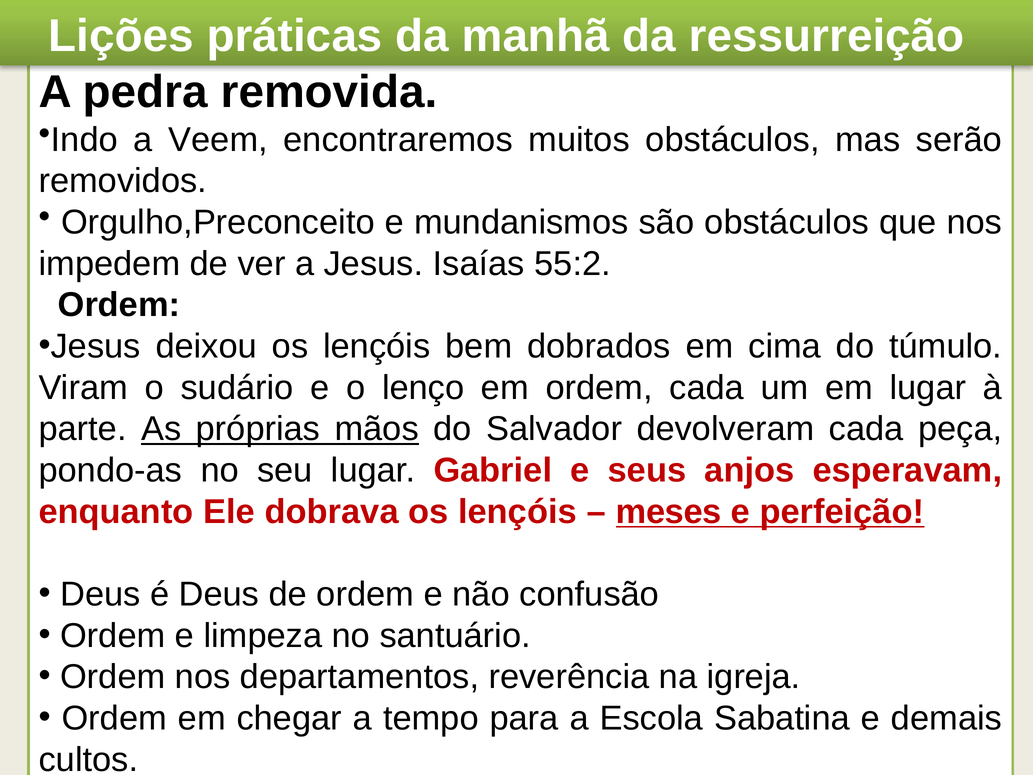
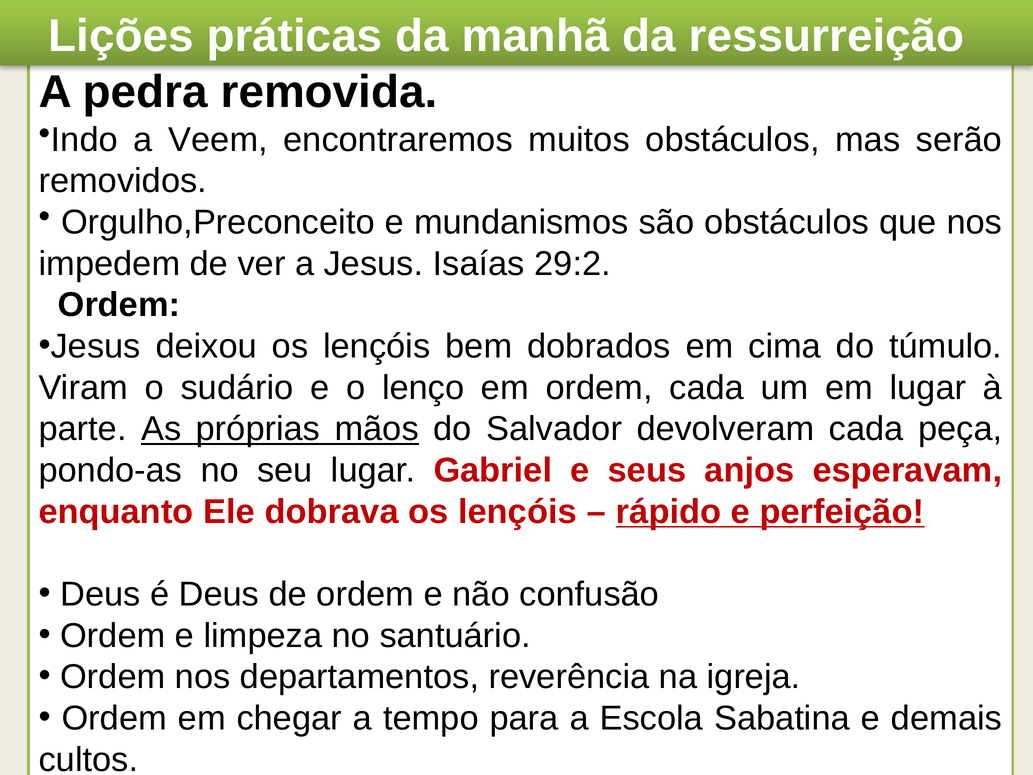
55:2: 55:2 -> 29:2
meses: meses -> rápido
